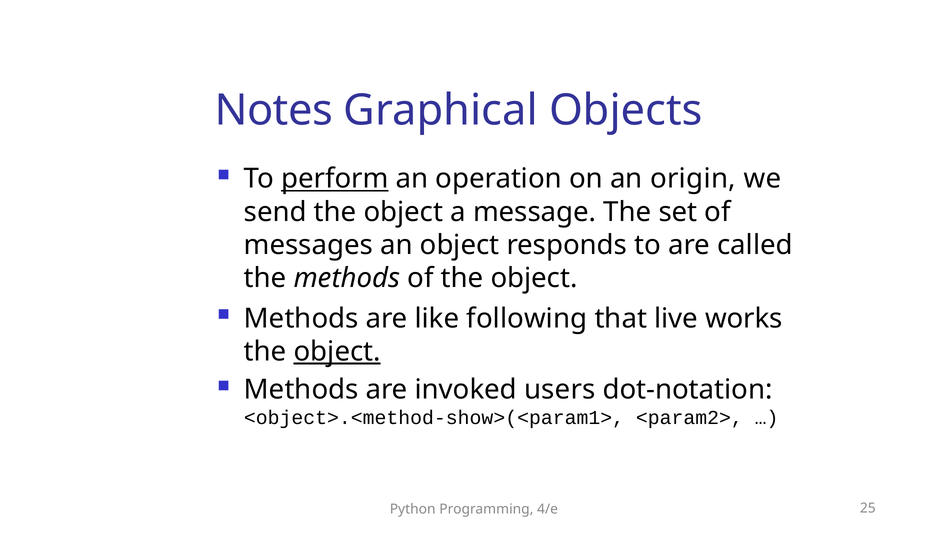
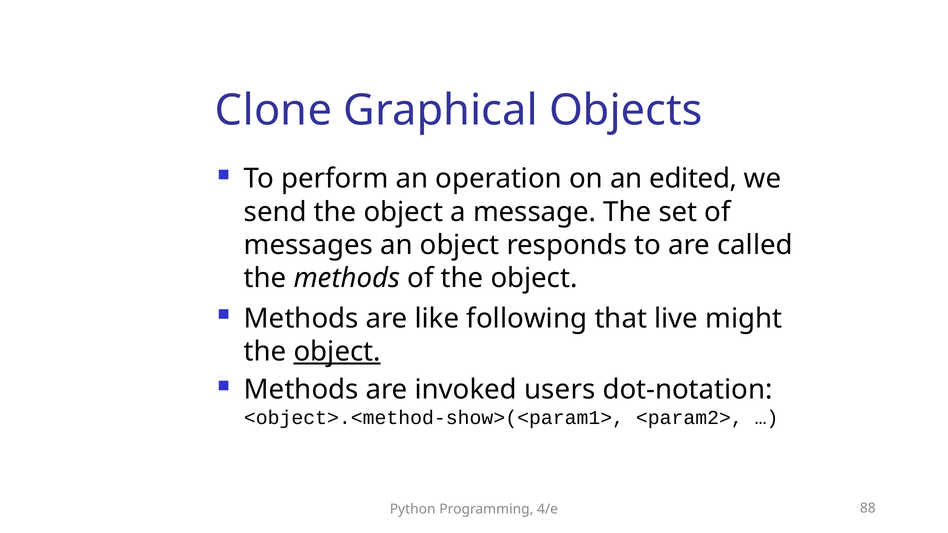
Notes: Notes -> Clone
perform underline: present -> none
origin: origin -> edited
works: works -> might
25: 25 -> 88
